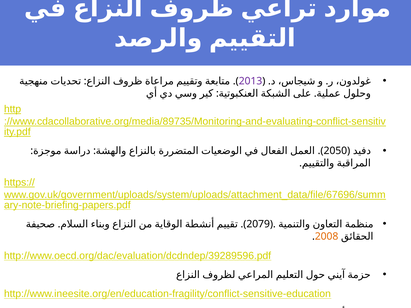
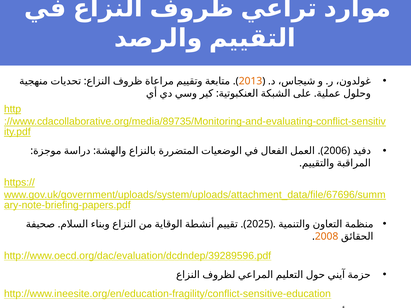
2013 colour: purple -> orange
2050: 2050 -> 2006
2079: 2079 -> 2025
